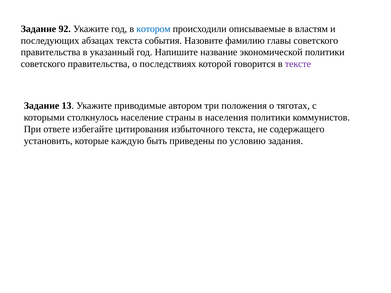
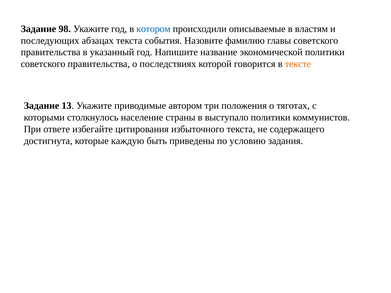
92: 92 -> 98
тексте colour: purple -> orange
населения: населения -> выступало
установить: установить -> достигнута
